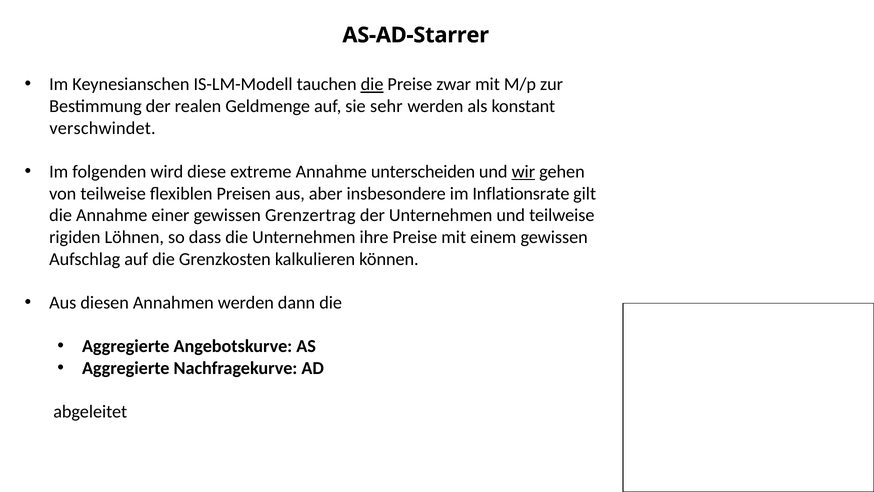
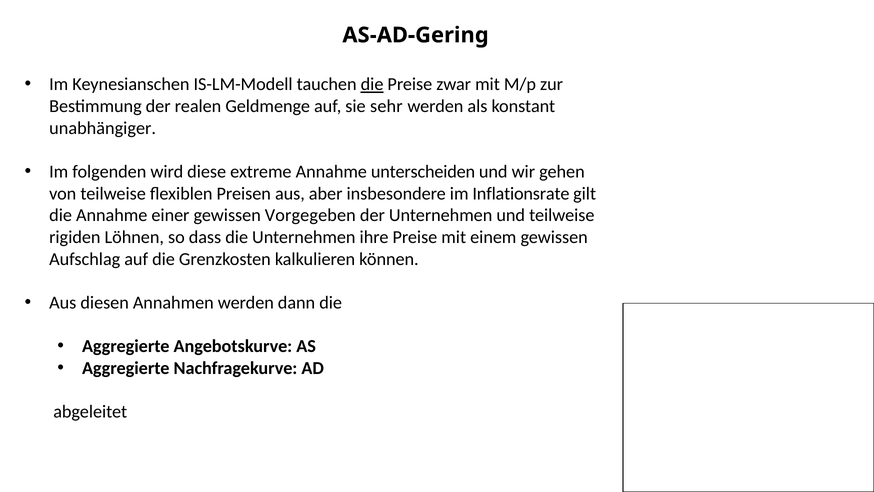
AS-AD-Starrer: AS-AD-Starrer -> AS-AD-Gering
verschwindet: verschwindet -> unabhängiger
wir underline: present -> none
Grenzertrag: Grenzertrag -> Vorgegeben
